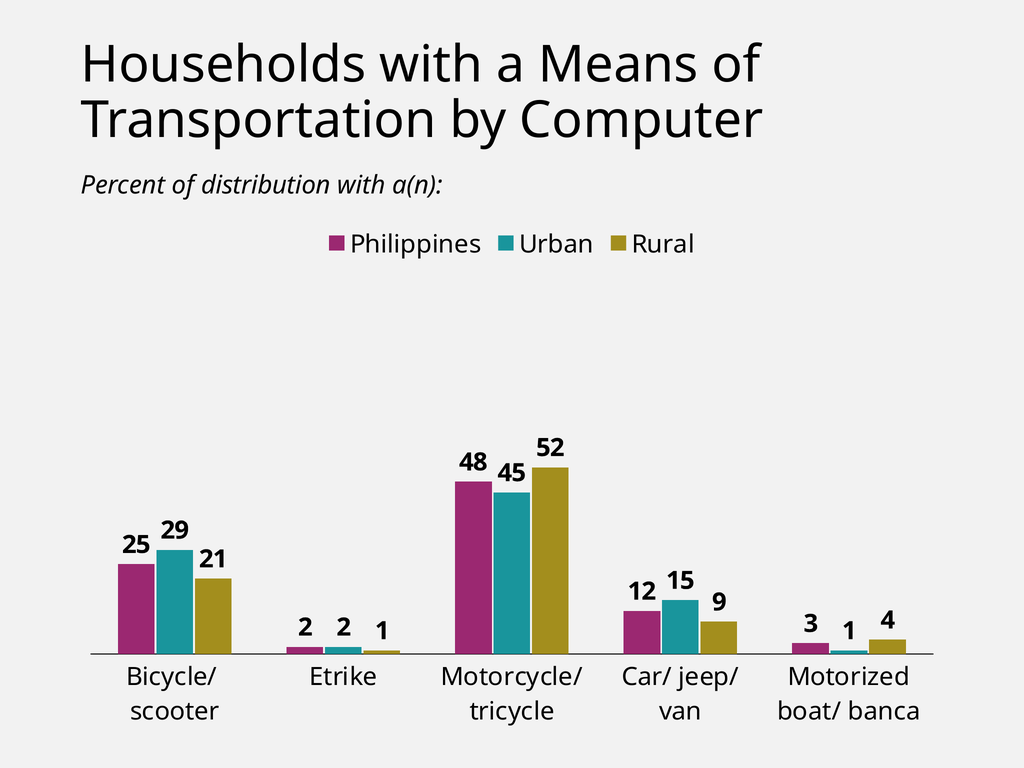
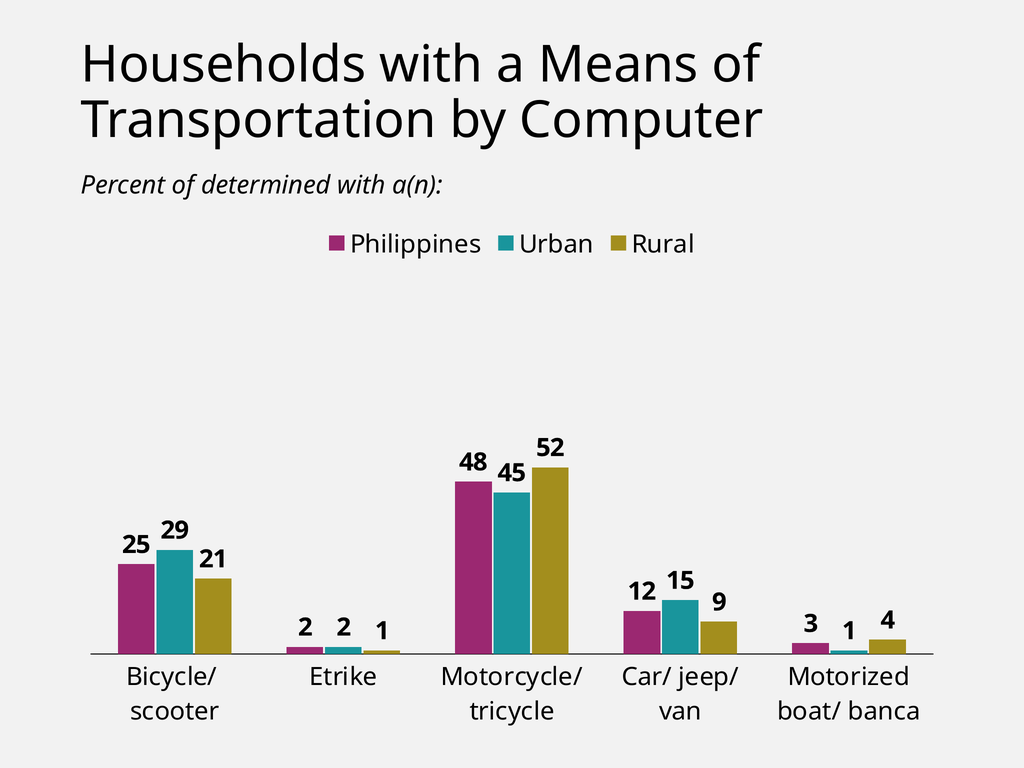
distribution: distribution -> determined
